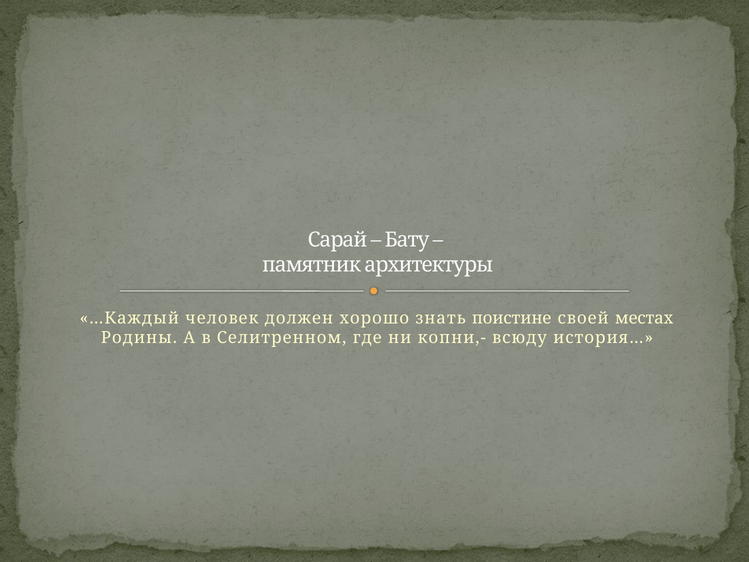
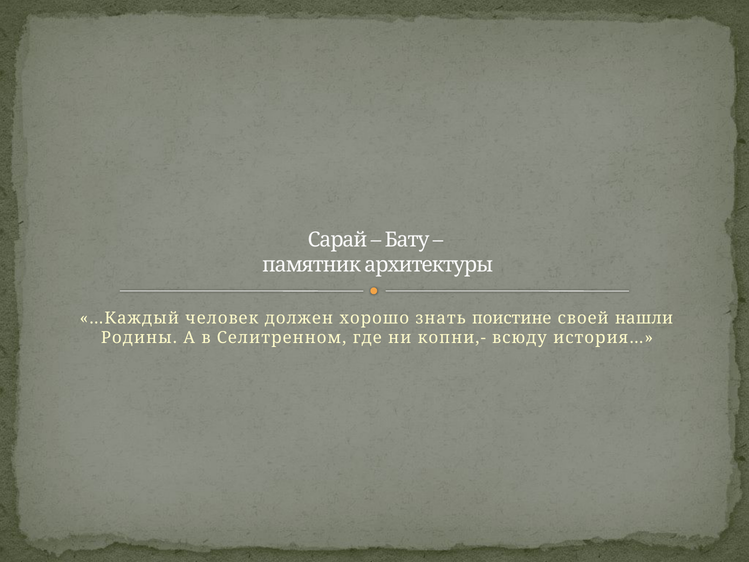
местах: местах -> нашли
